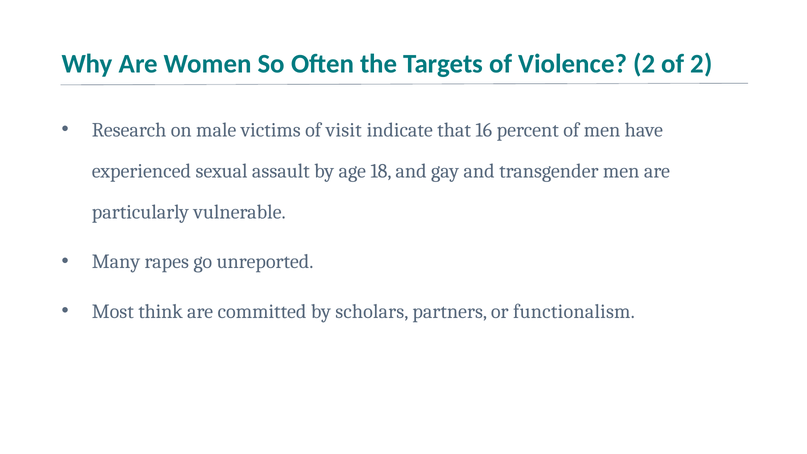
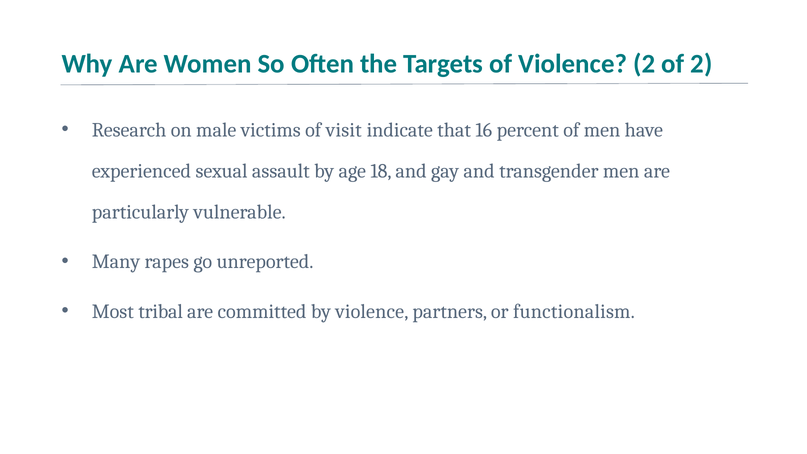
think: think -> tribal
by scholars: scholars -> violence
